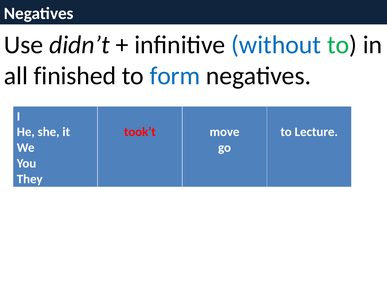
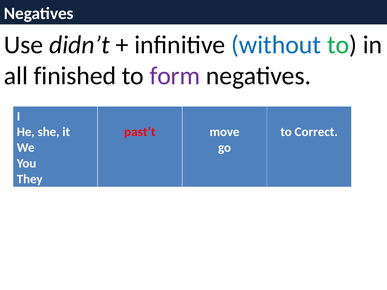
form colour: blue -> purple
took’t: took’t -> past’t
Lecture: Lecture -> Correct
